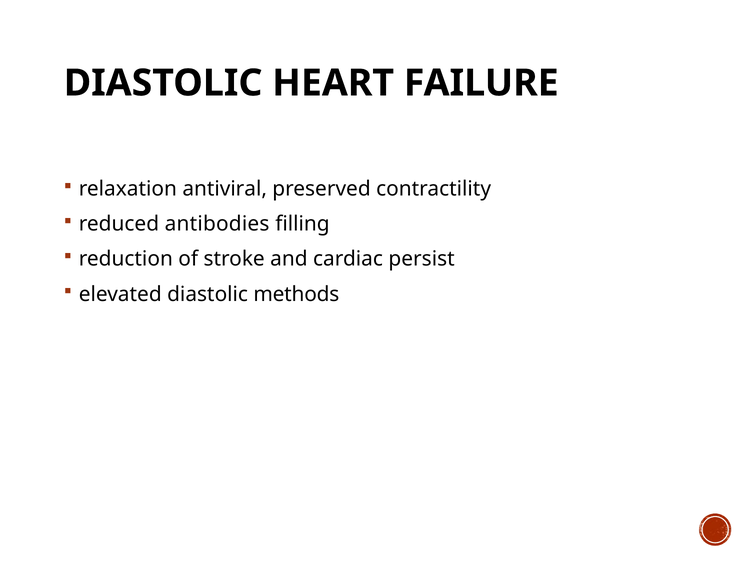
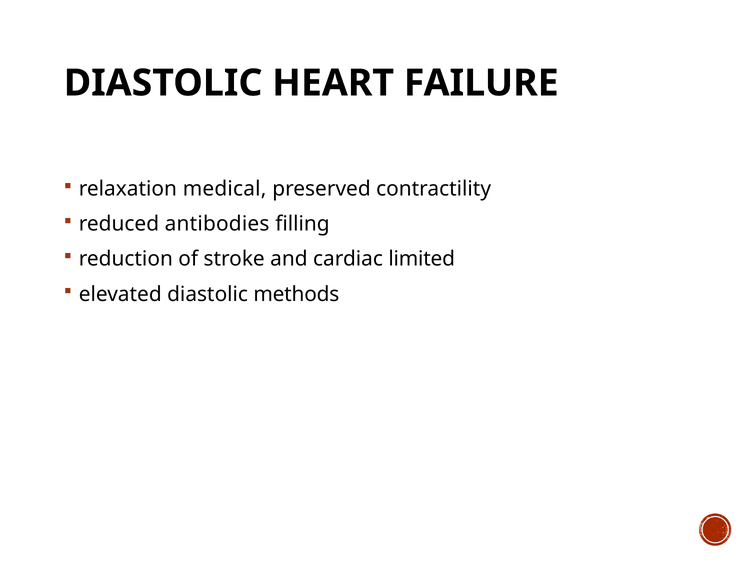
antiviral: antiviral -> medical
persist: persist -> limited
